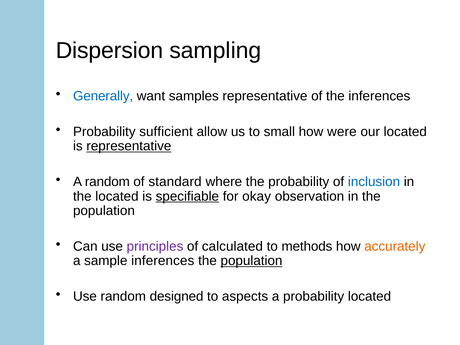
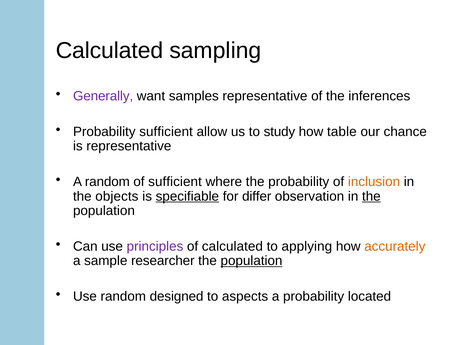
Dispersion at (109, 51): Dispersion -> Calculated
Generally colour: blue -> purple
small: small -> study
were: were -> table
our located: located -> chance
representative at (129, 146) underline: present -> none
of standard: standard -> sufficient
inclusion colour: blue -> orange
the located: located -> objects
okay: okay -> differ
the at (371, 196) underline: none -> present
methods: methods -> applying
sample inferences: inferences -> researcher
